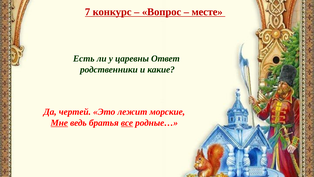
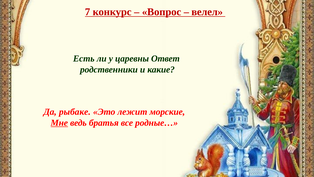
месте: месте -> велел
чертей: чертей -> рыбаке
все underline: present -> none
